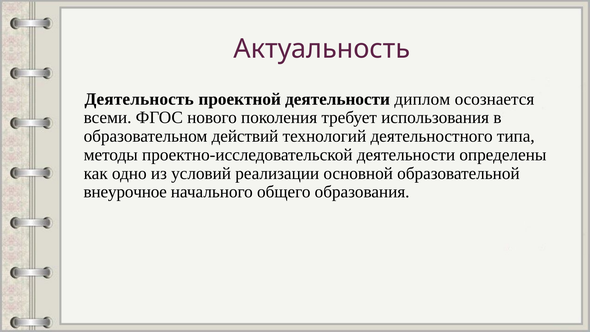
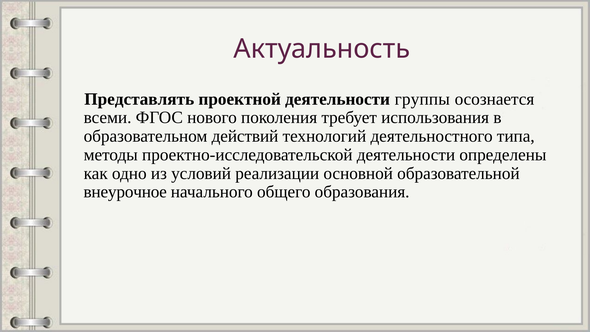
Деятельность: Деятельность -> Представлять
диплом: диплом -> группы
